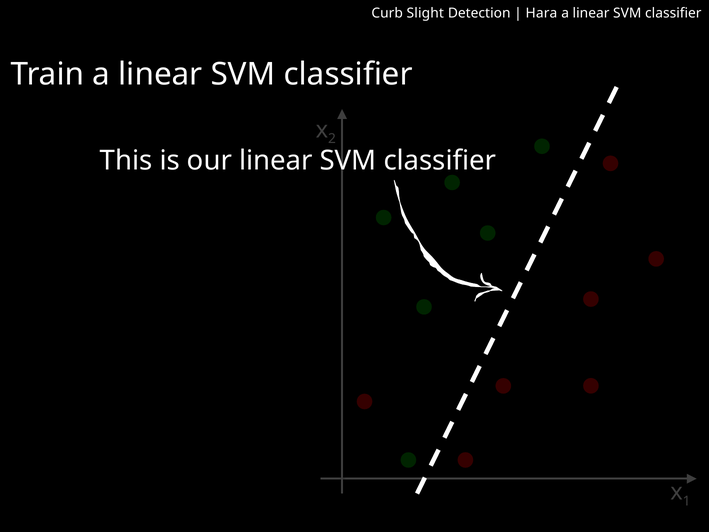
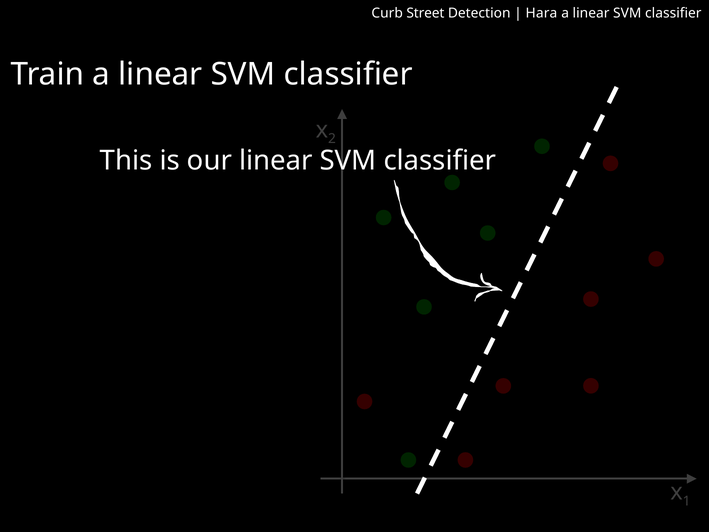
Slight: Slight -> Street
